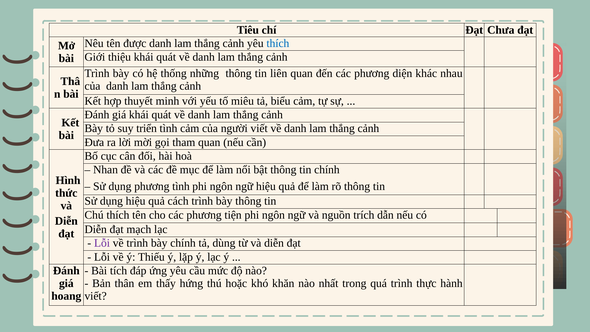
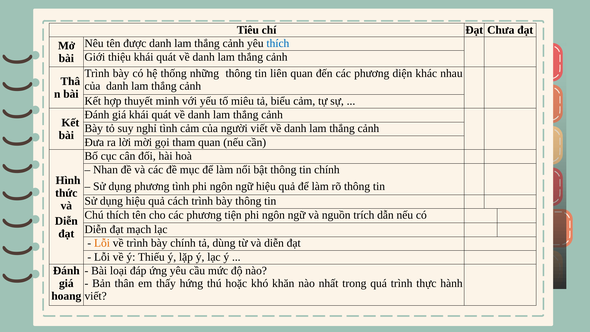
triển: triển -> nghỉ
Lỗi at (102, 243) colour: purple -> orange
tích: tích -> loại
